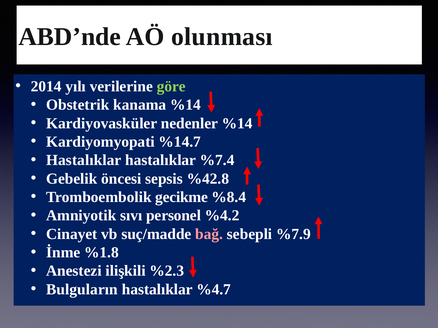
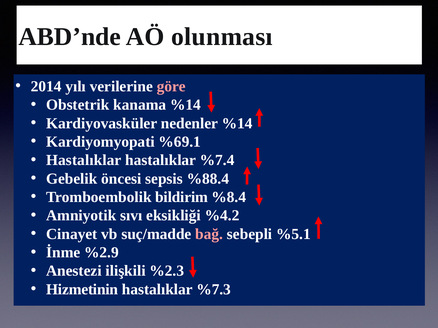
göre colour: light green -> pink
%14.7: %14.7 -> %69.1
%42.8: %42.8 -> %88.4
gecikme: gecikme -> bildirim
personel: personel -> eksikliği
%7.9: %7.9 -> %5.1
%1.8: %1.8 -> %2.9
Bulguların: Bulguların -> Hizmetinin
%4.7: %4.7 -> %7.3
